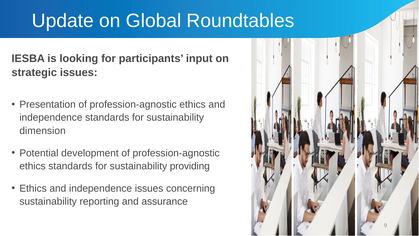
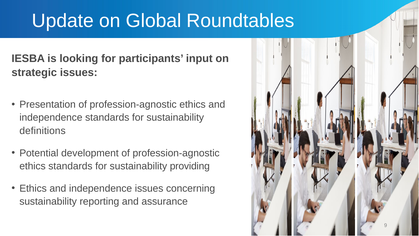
dimension: dimension -> definitions
